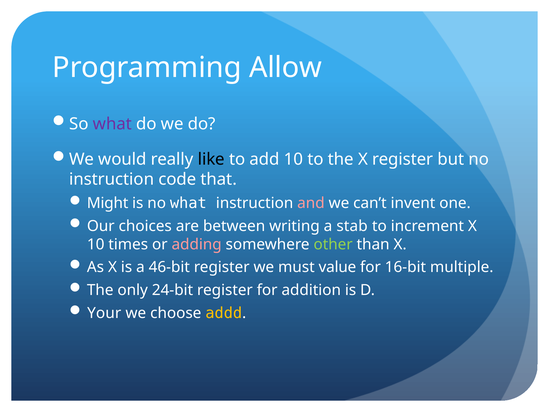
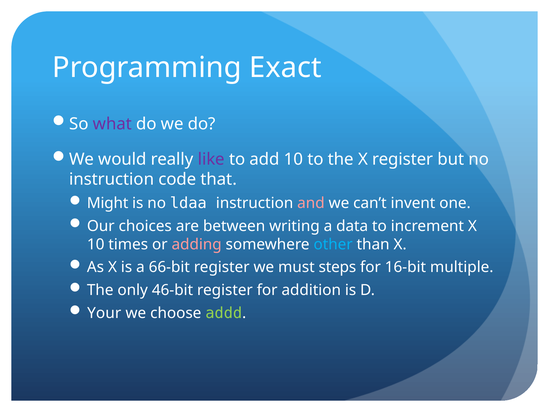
Allow: Allow -> Exact
like colour: black -> purple
no what: what -> ldaa
stab: stab -> data
other colour: light green -> light blue
46-bit: 46-bit -> 66-bit
value: value -> steps
24-bit: 24-bit -> 46-bit
addd colour: yellow -> light green
